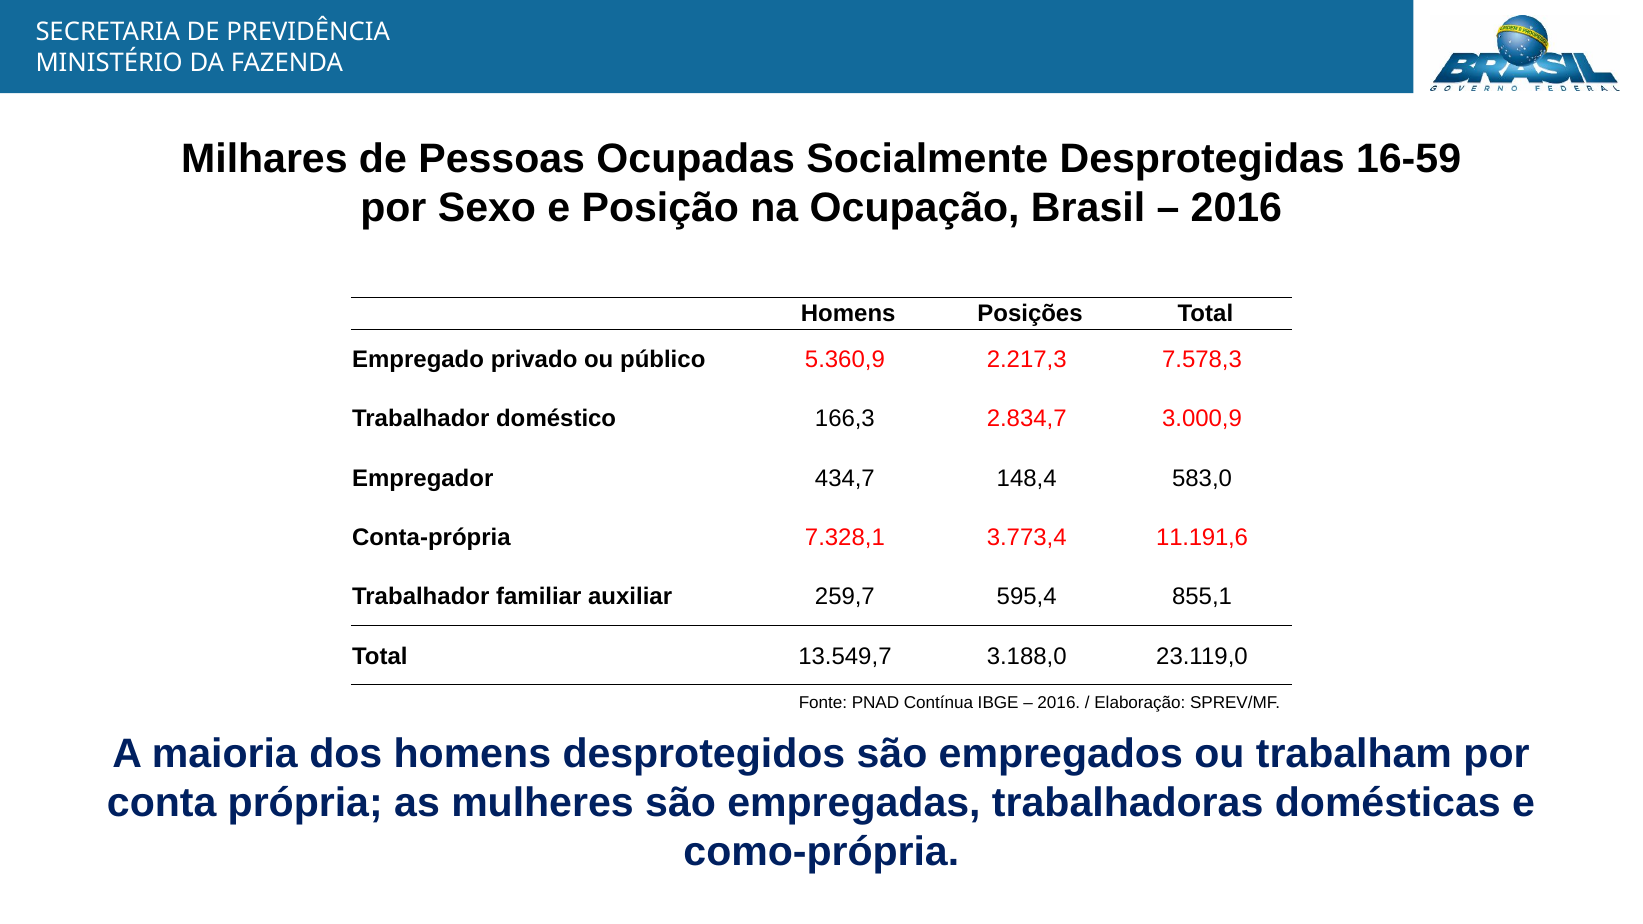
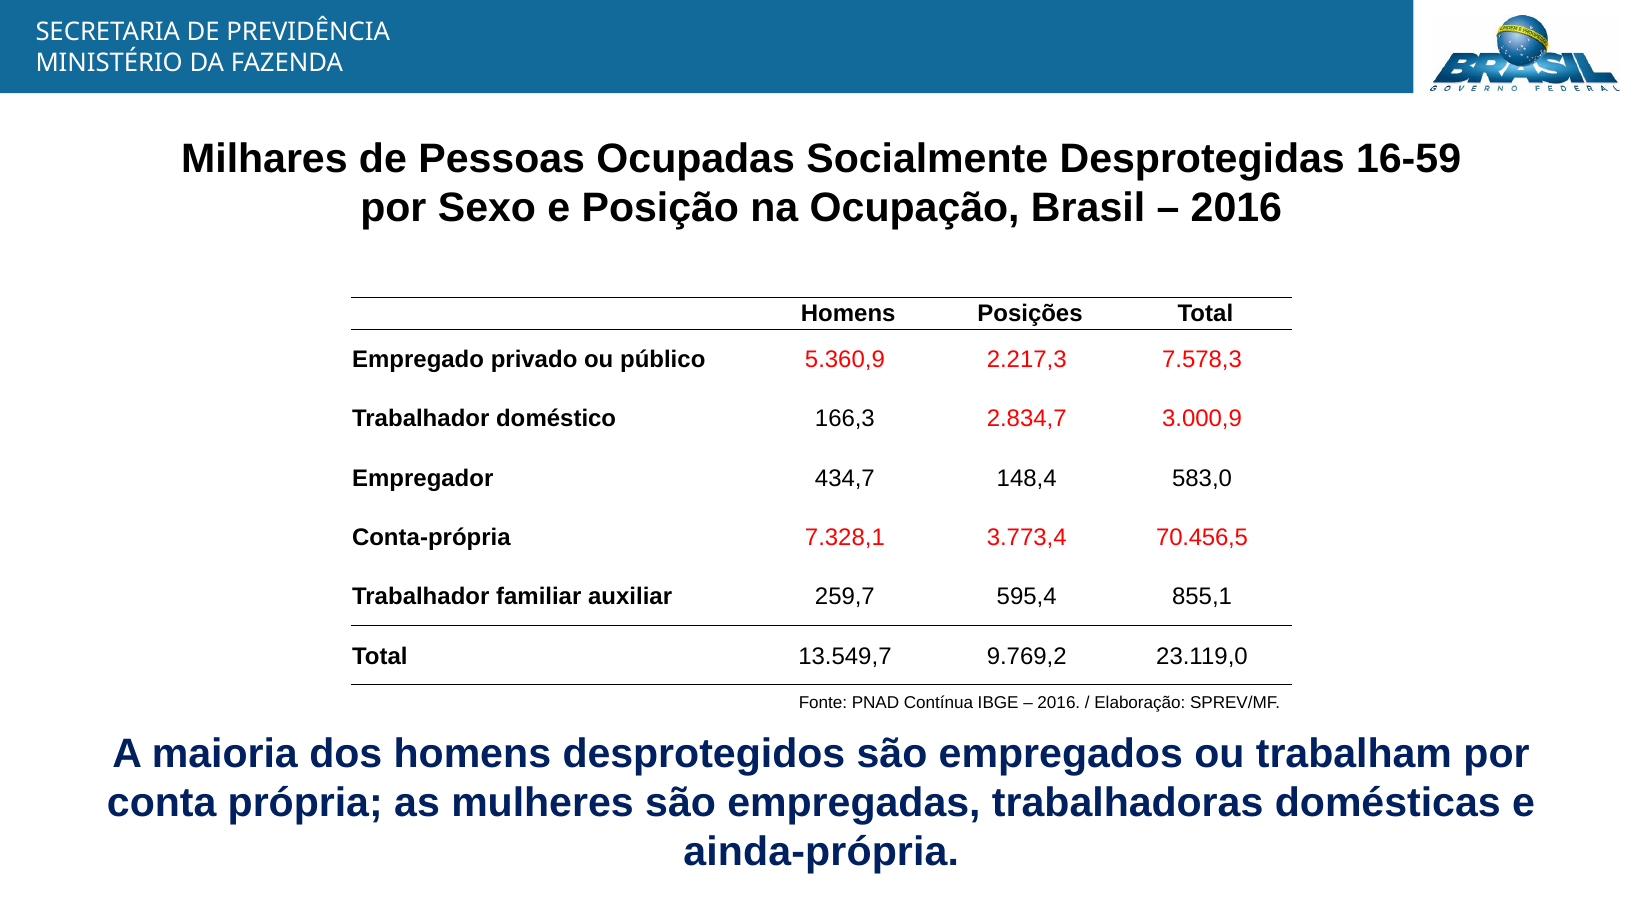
11.191,6: 11.191,6 -> 70.456,5
3.188,0: 3.188,0 -> 9.769,2
como-própria: como-própria -> ainda-própria
